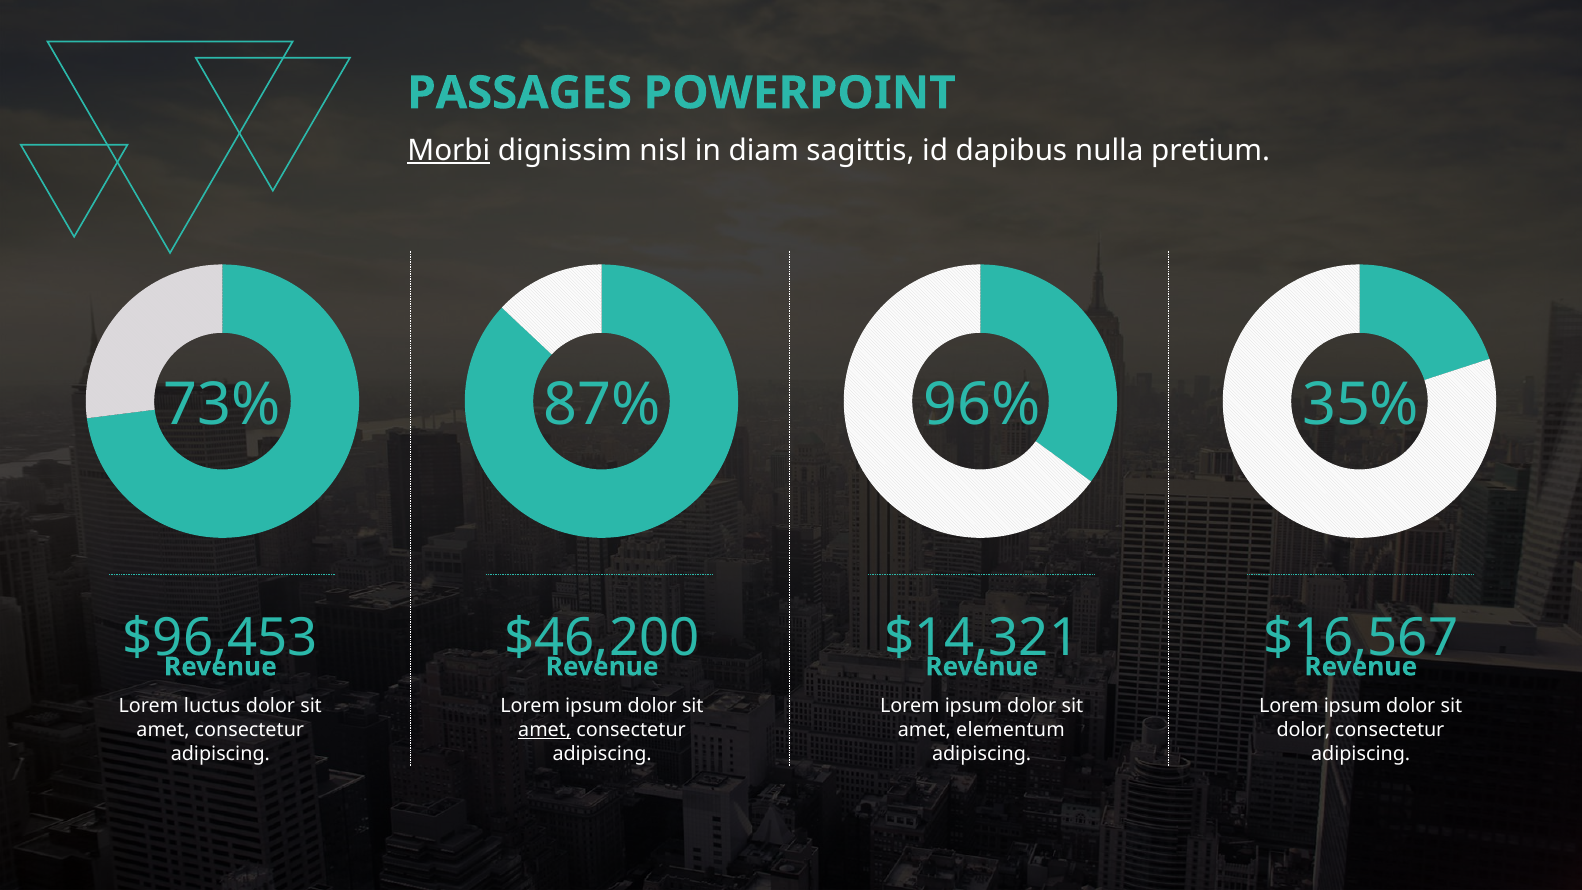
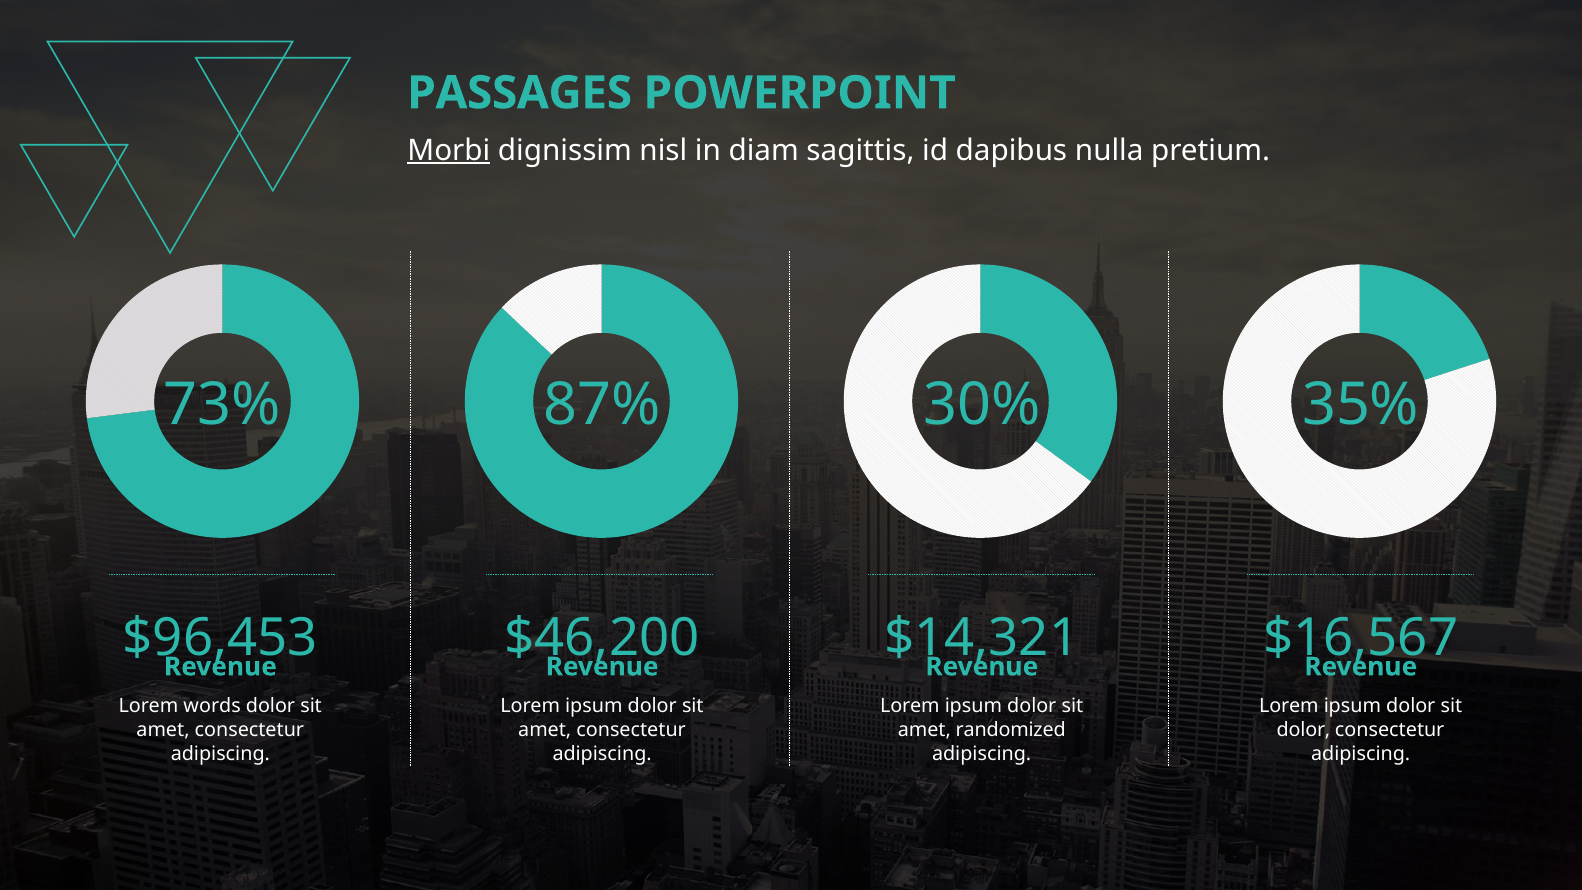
96%: 96% -> 30%
luctus: luctus -> words
amet at (545, 730) underline: present -> none
elementum: elementum -> randomized
